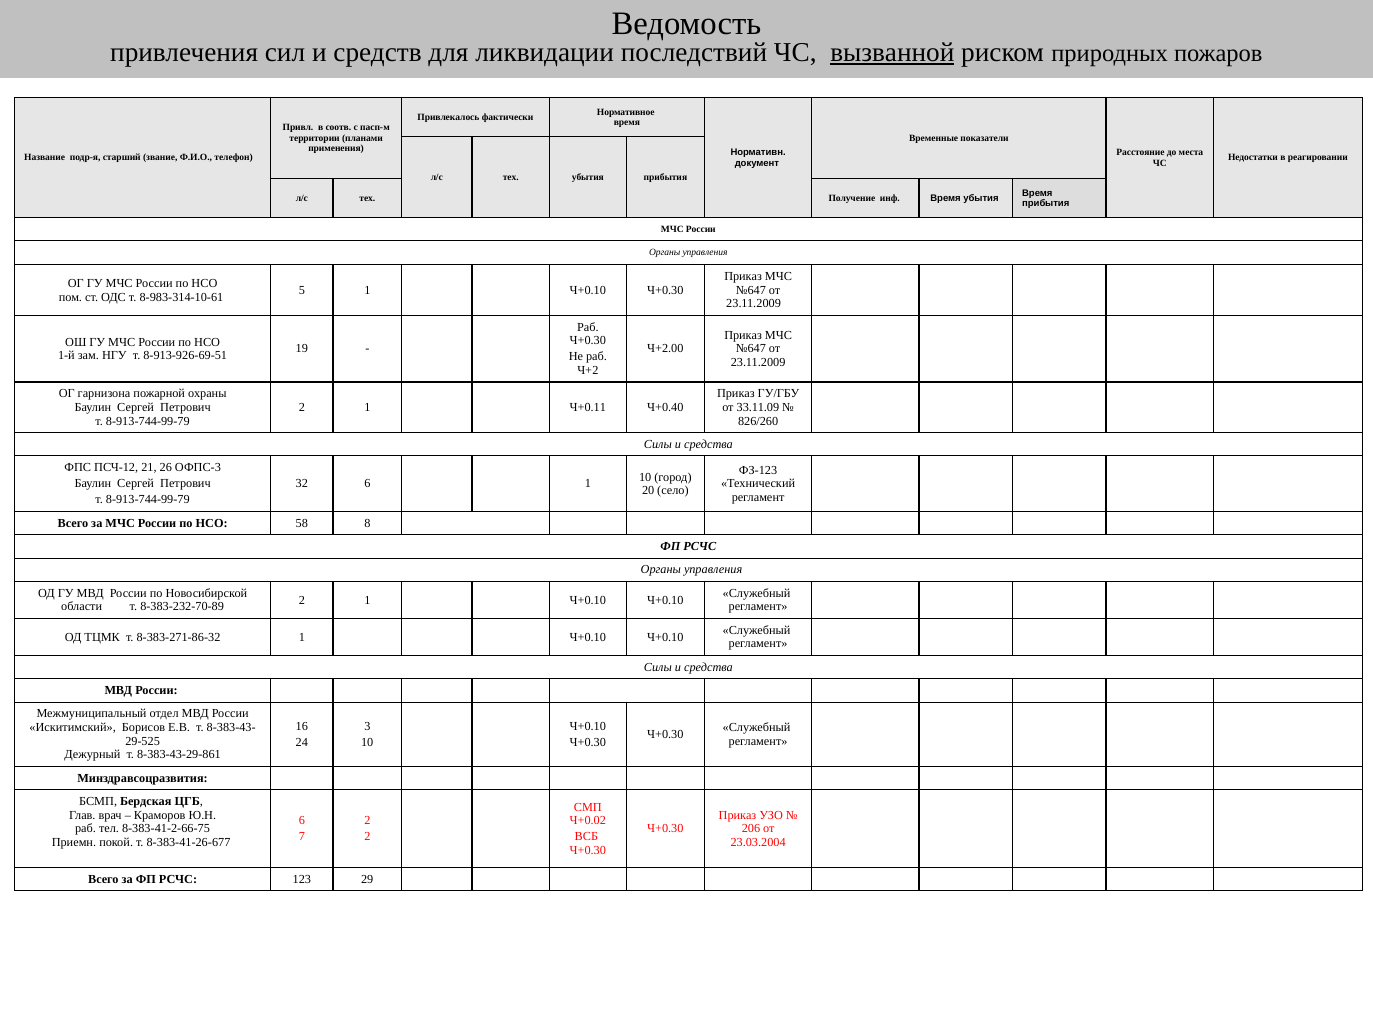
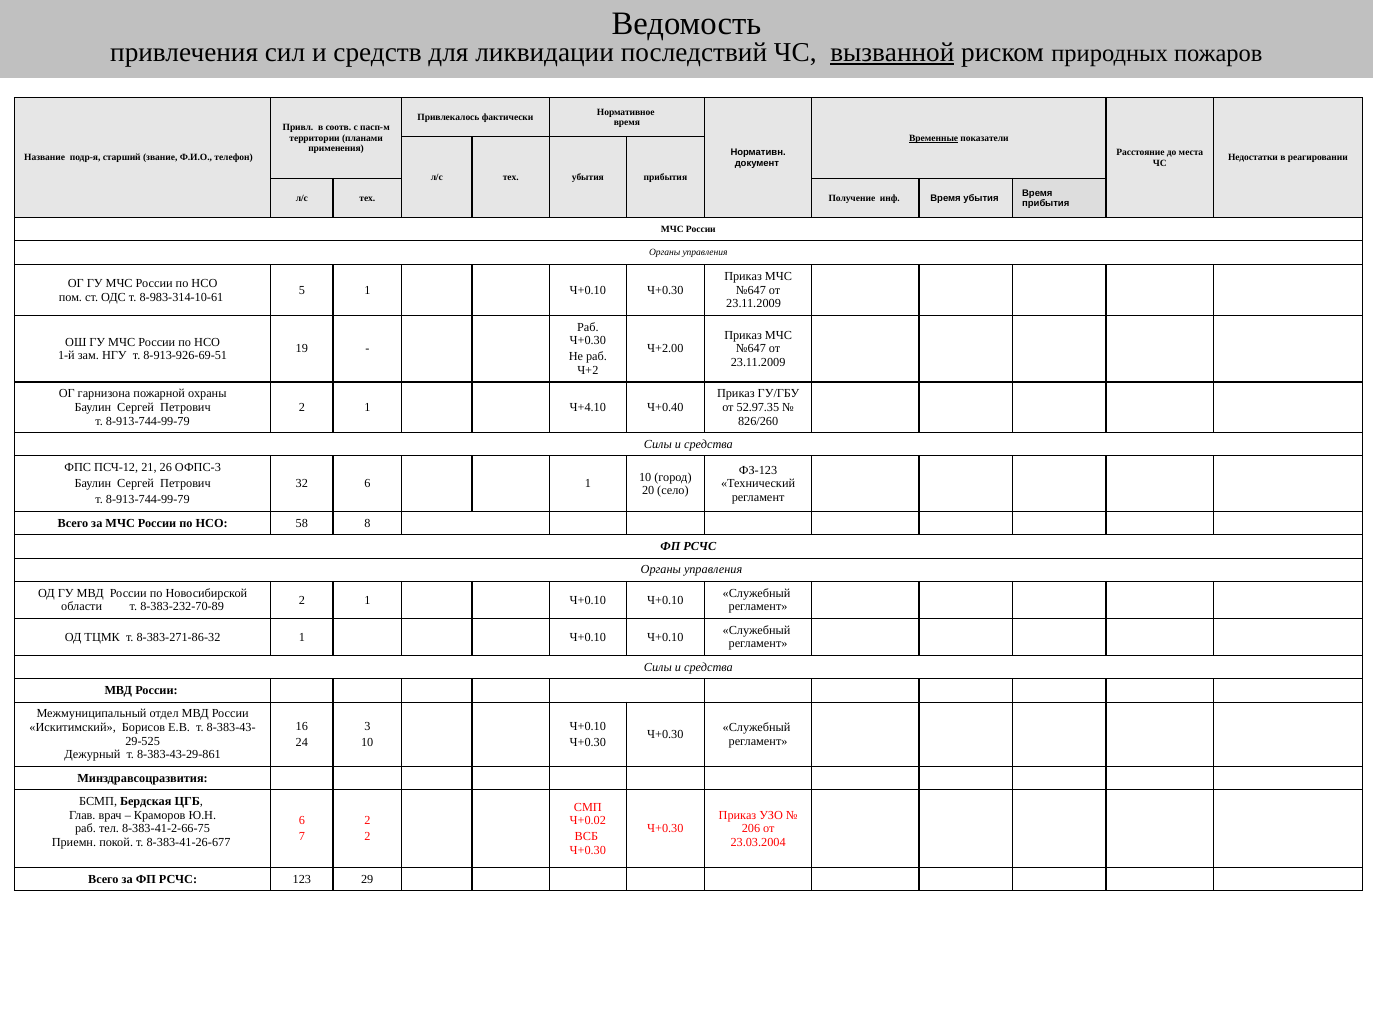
Временные underline: none -> present
Ч+0.11: Ч+0.11 -> Ч+4.10
33.11.09: 33.11.09 -> 52.97.35
